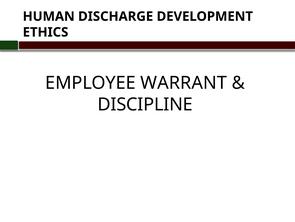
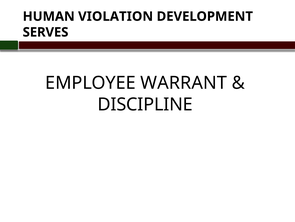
DISCHARGE: DISCHARGE -> VIOLATION
ETHICS: ETHICS -> SERVES
